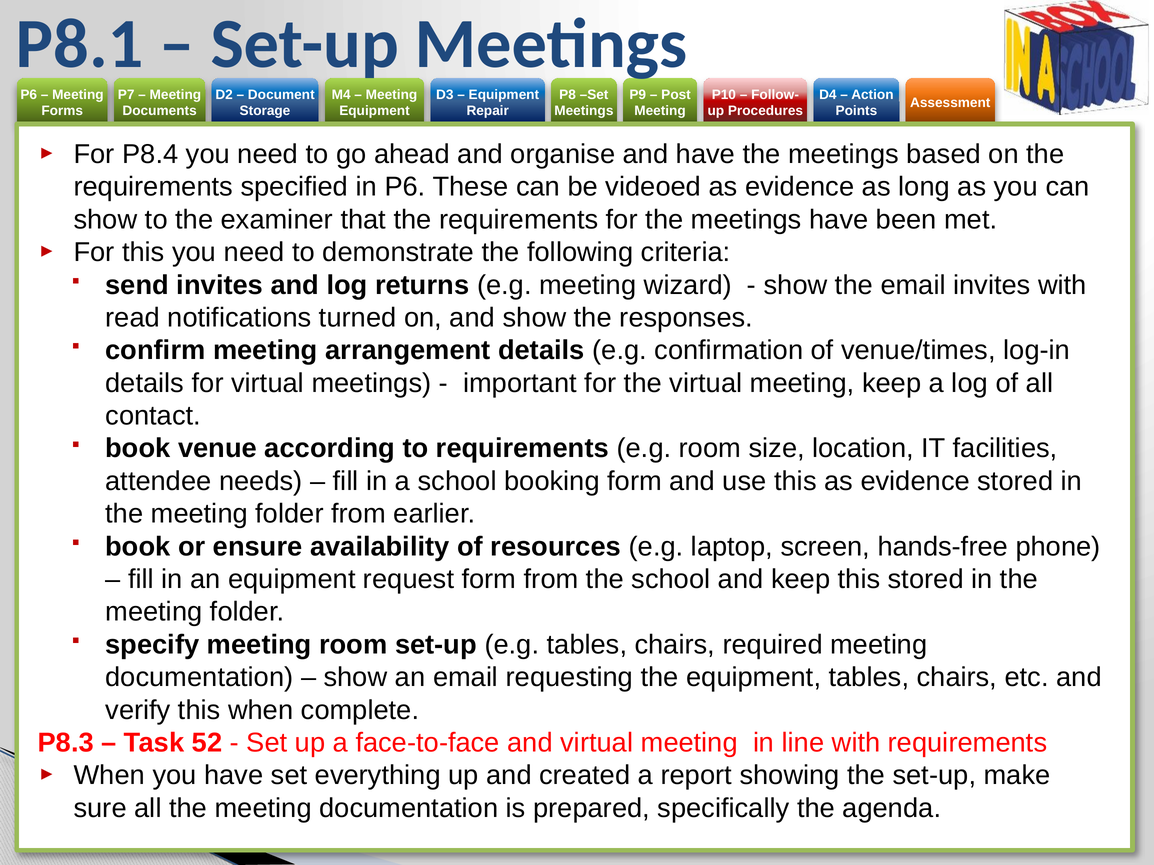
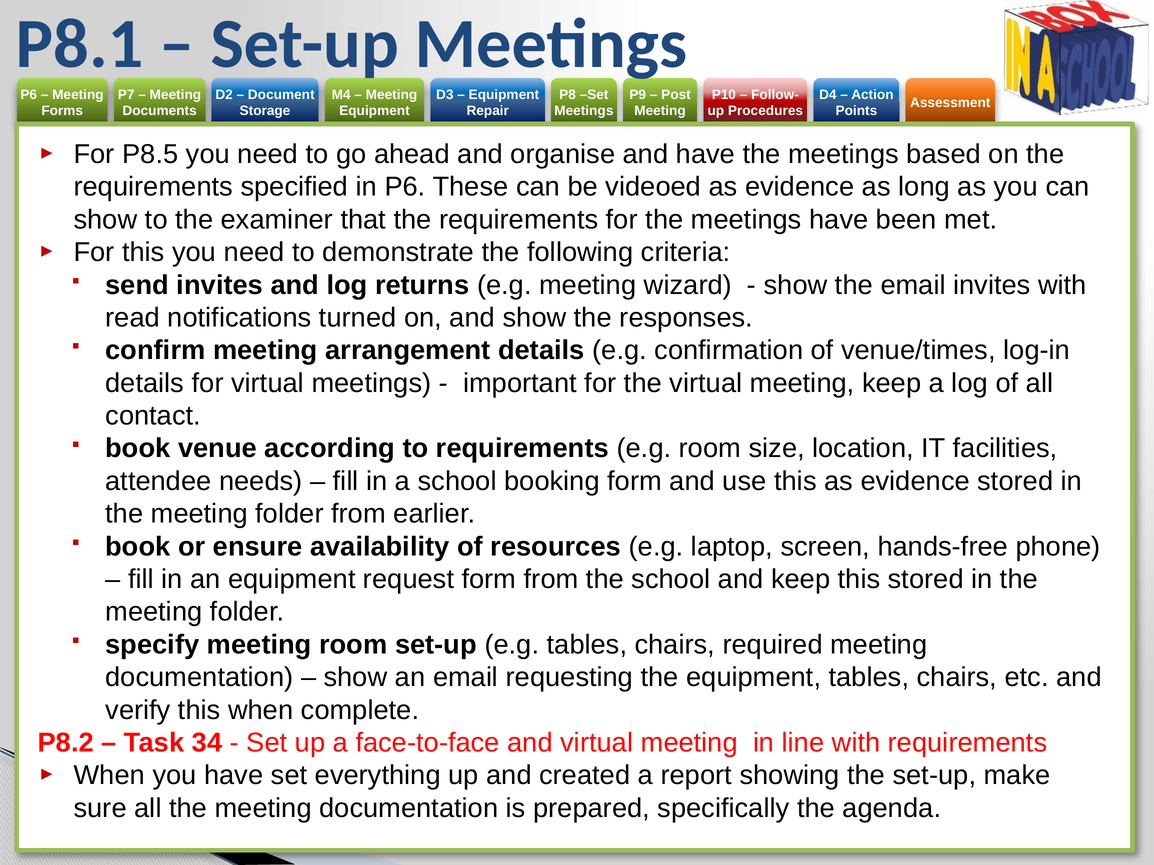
P8.4: P8.4 -> P8.5
P8.3: P8.3 -> P8.2
52: 52 -> 34
